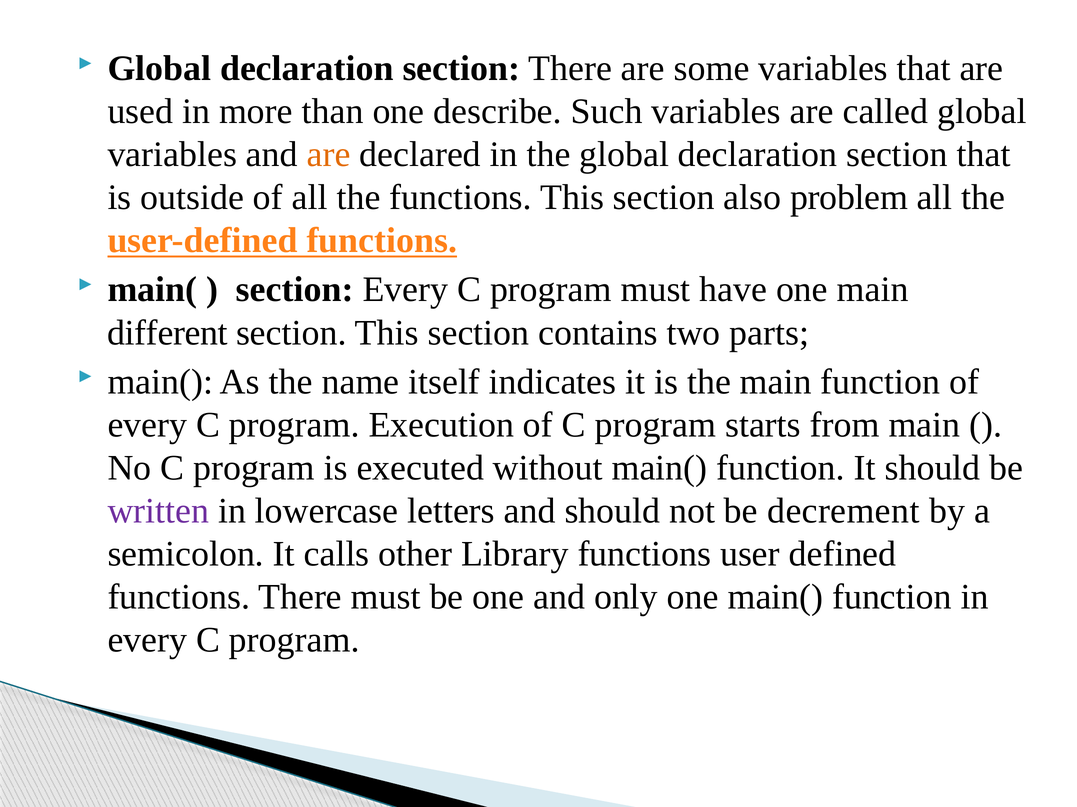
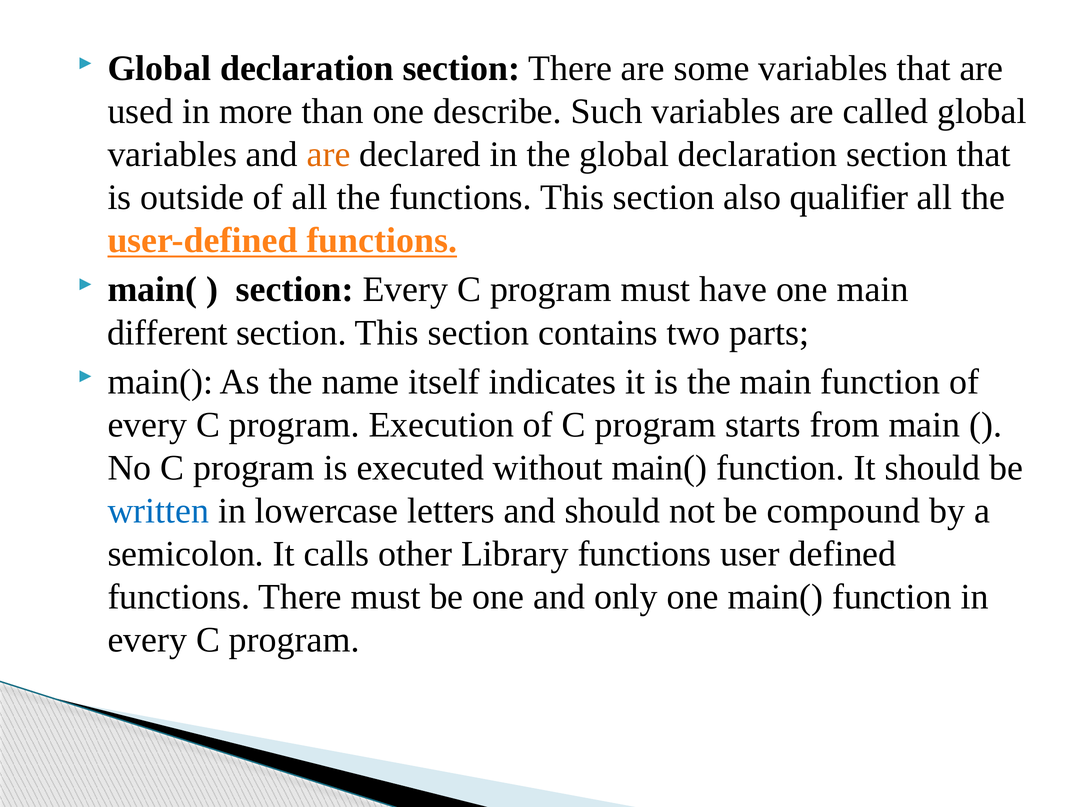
problem: problem -> qualifier
written colour: purple -> blue
decrement: decrement -> compound
